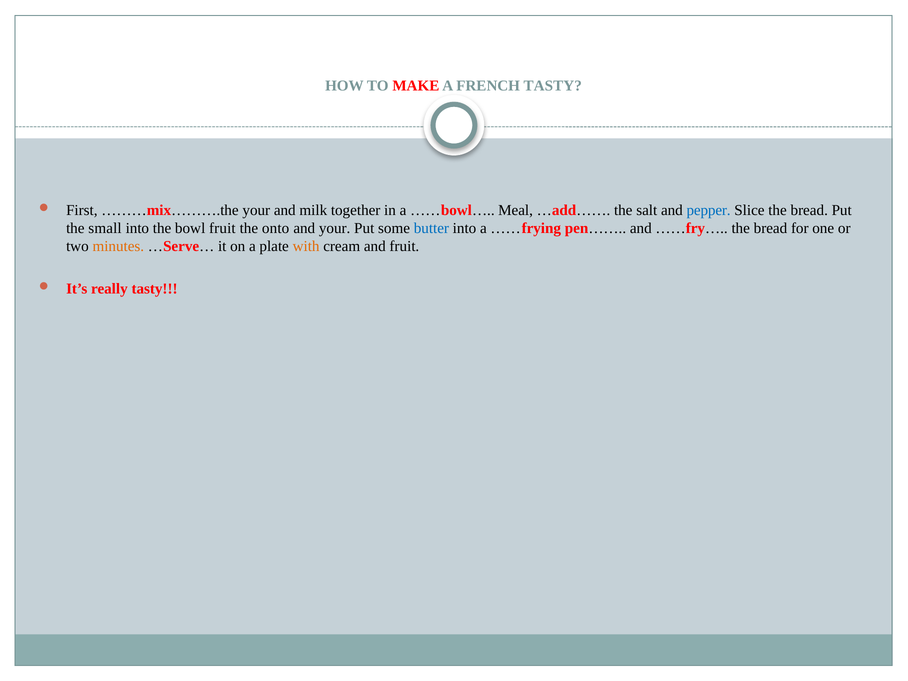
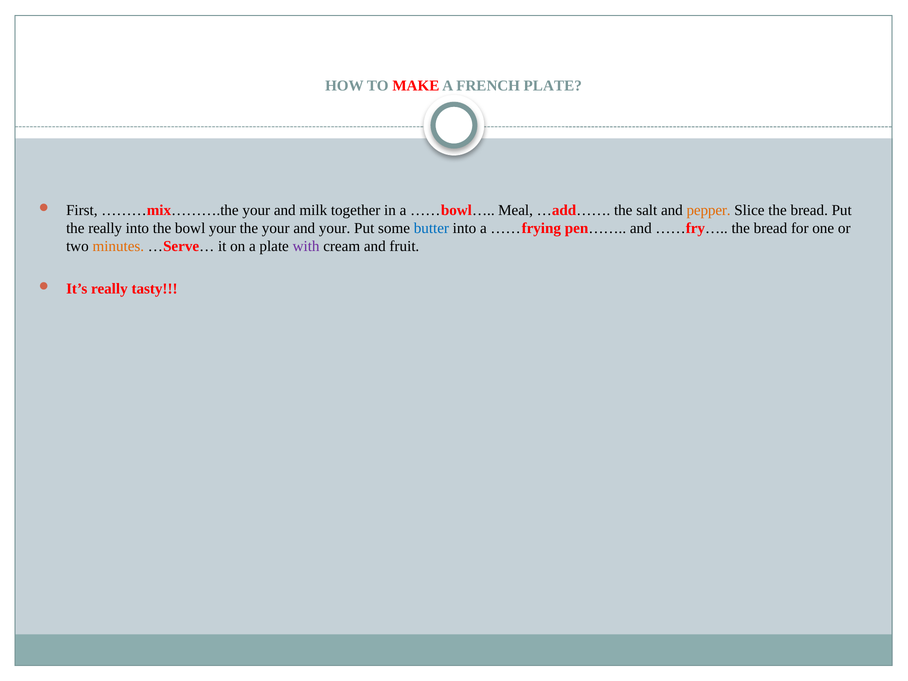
FRENCH TASTY: TASTY -> PLATE
pepper colour: blue -> orange
the small: small -> really
bowl fruit: fruit -> your
the onto: onto -> your
with colour: orange -> purple
